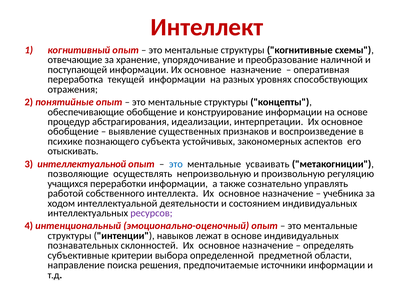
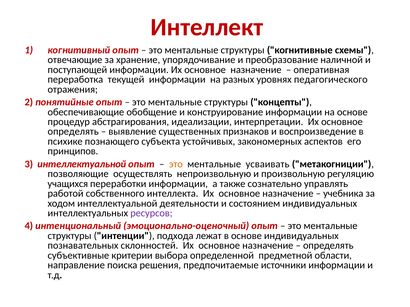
способствующих: способствующих -> педагогического
обобщение at (73, 132): обобщение -> определять
отыскивать: отыскивать -> принципов
это at (176, 164) colour: blue -> orange
навыков: навыков -> подхода
